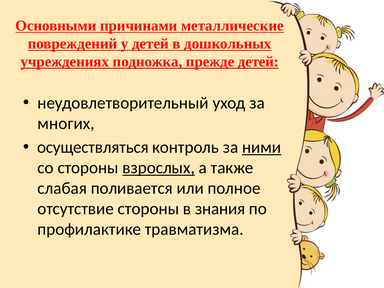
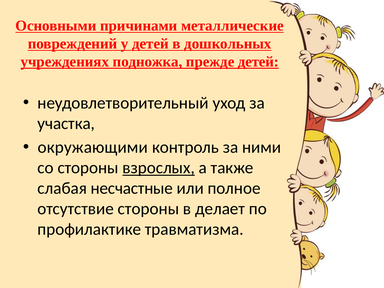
многих: многих -> участка
осуществляться: осуществляться -> окружающими
ними underline: present -> none
поливается: поливается -> несчастные
знания: знания -> делает
